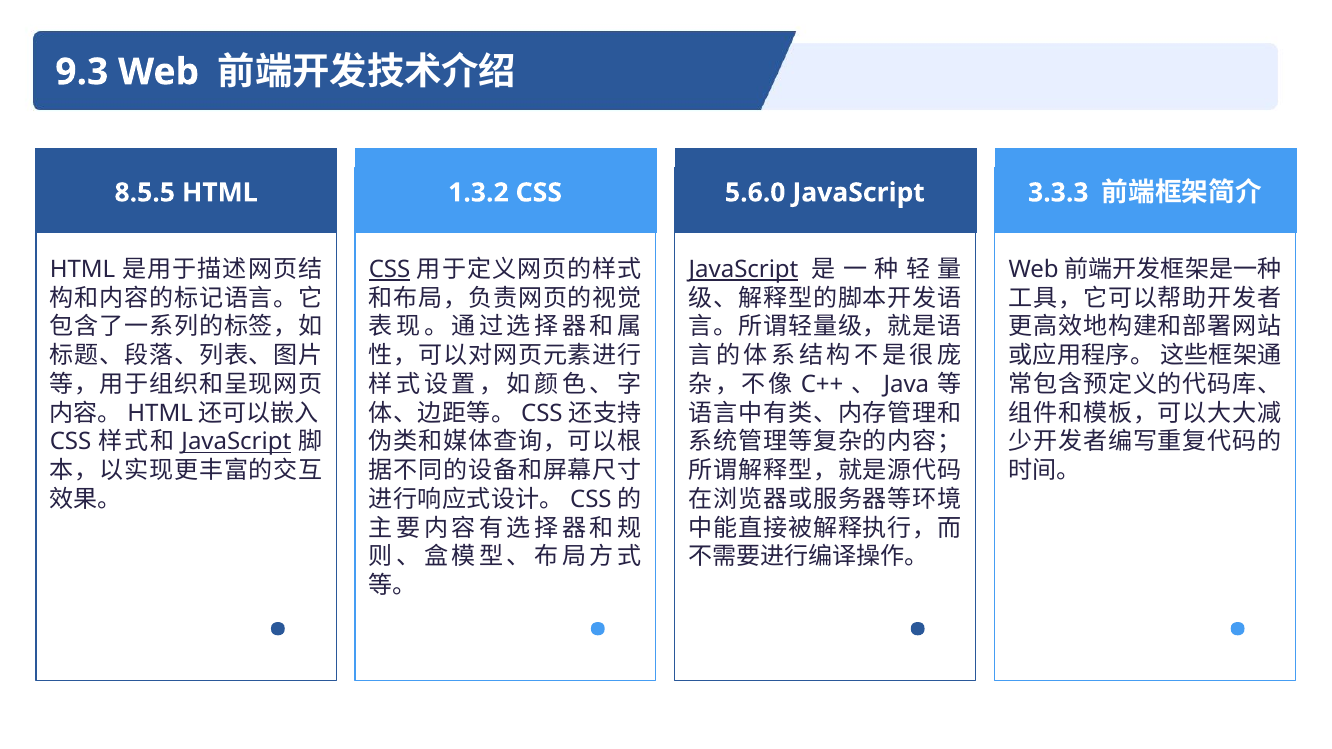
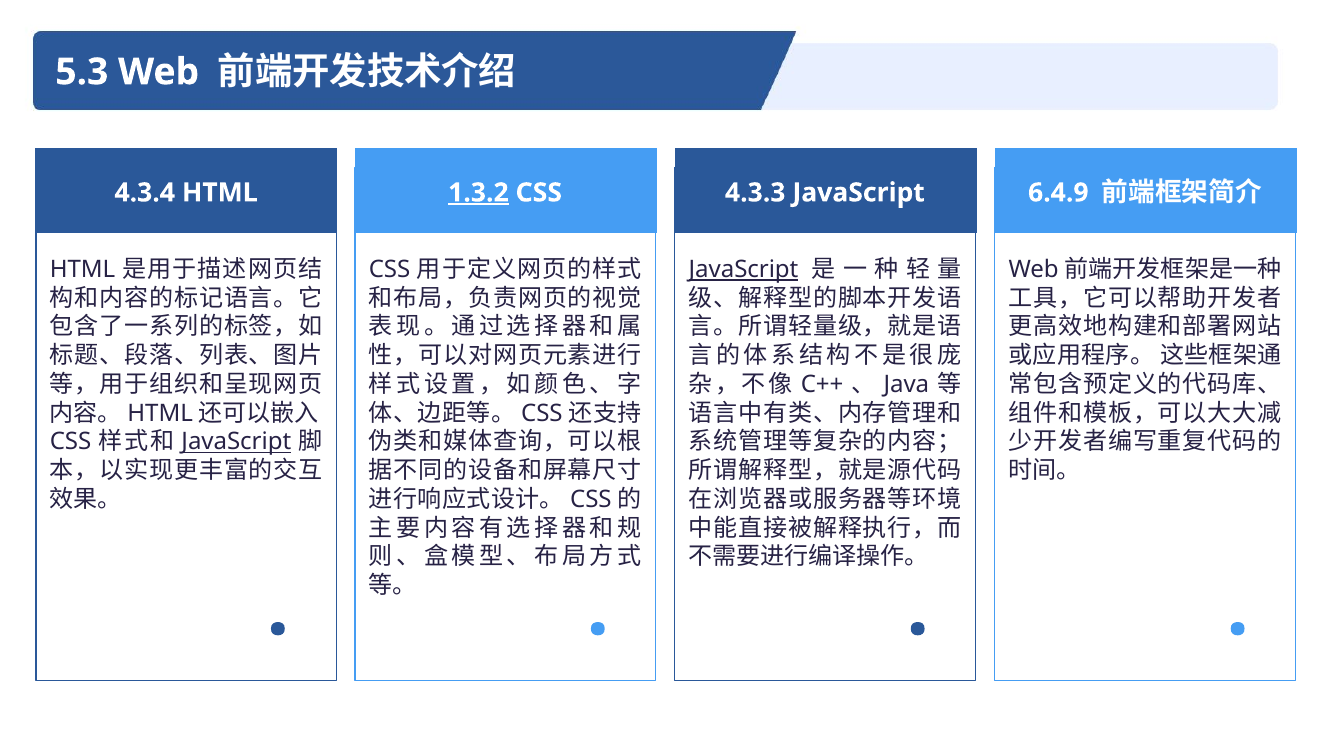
9.3: 9.3 -> 5.3
8.5.5: 8.5.5 -> 4.3.4
1.3.2 underline: none -> present
5.6.0: 5.6.0 -> 4.3.3
3.3.3: 3.3.3 -> 6.4.9
CSS at (390, 270) underline: present -> none
